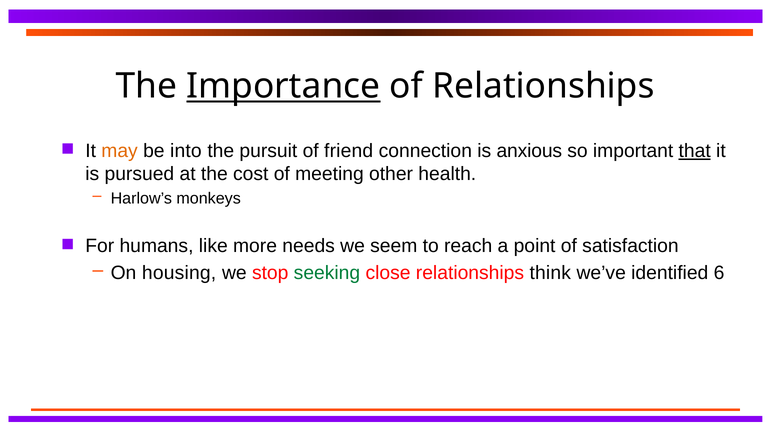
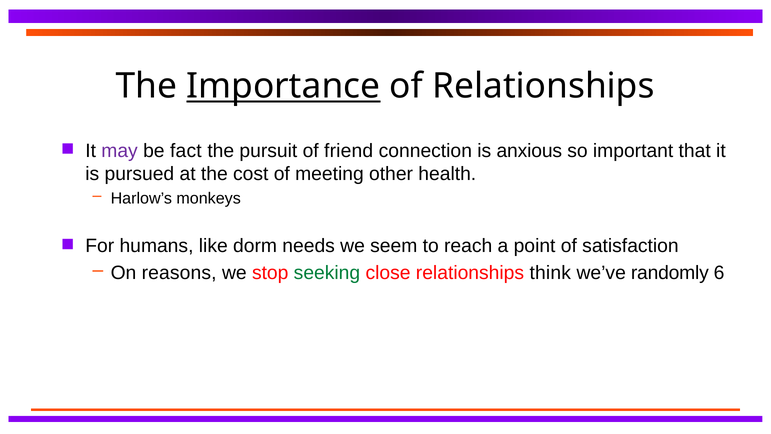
may colour: orange -> purple
into: into -> fact
that underline: present -> none
more: more -> dorm
housing: housing -> reasons
identified: identified -> randomly
